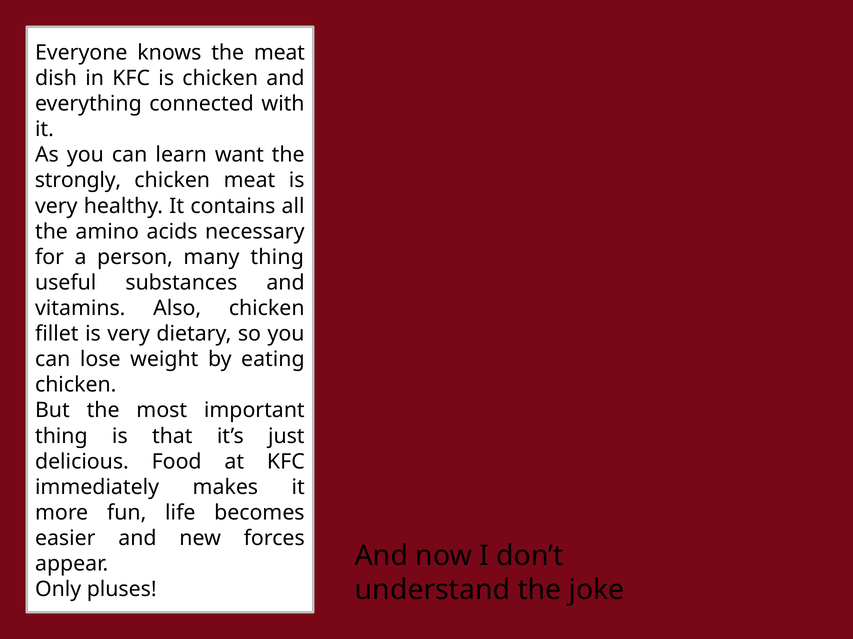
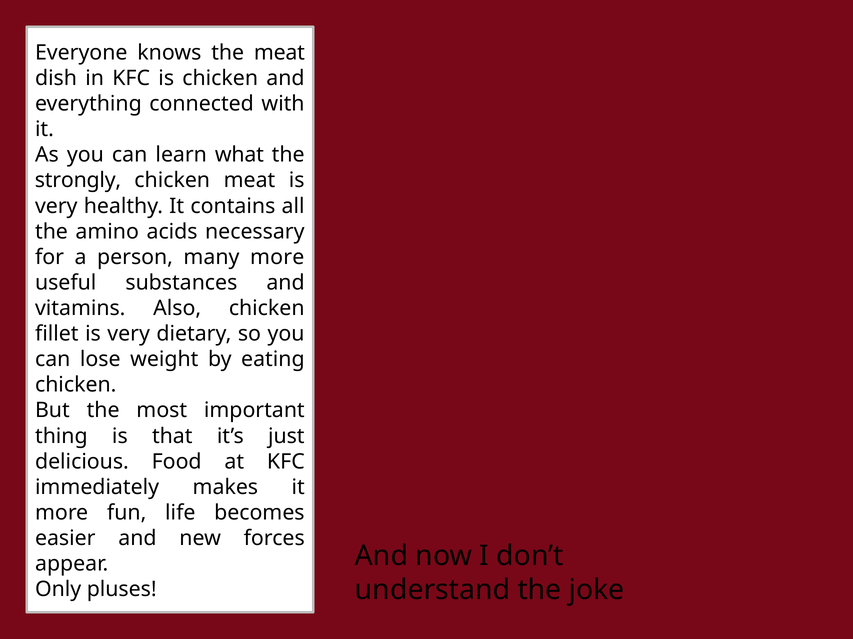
want: want -> what
many thing: thing -> more
